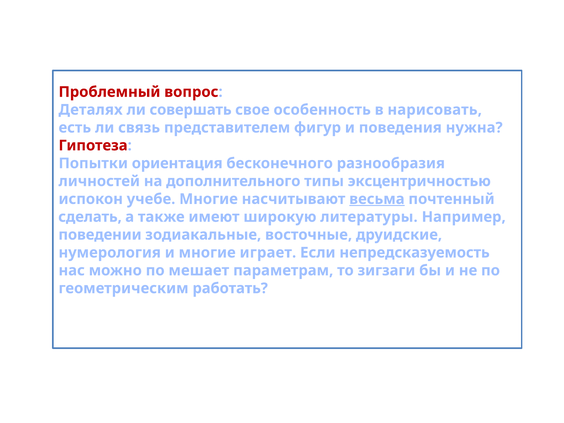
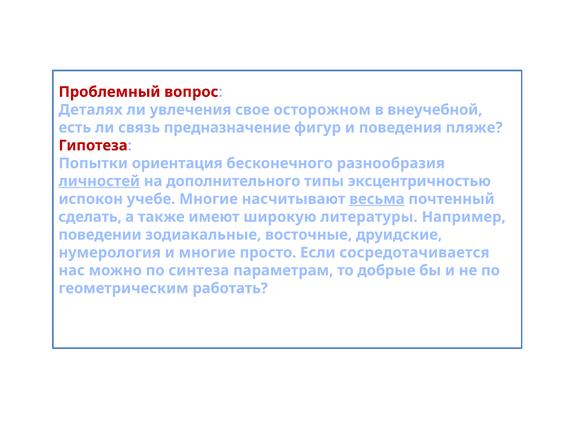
совершать: совершать -> увлечения
особенность: особенность -> осторожном
нарисовать: нарисовать -> внеучебной
представителем: представителем -> предназначение
нужна: нужна -> пляже
личностей underline: none -> present
играет: играет -> просто
непредсказуемость: непредсказуемость -> сосредотачивается
мешает: мешает -> синтеза
зигзаги: зигзаги -> добрые
